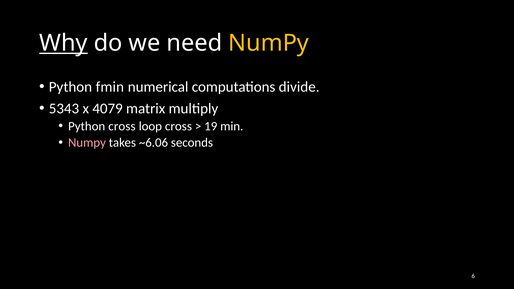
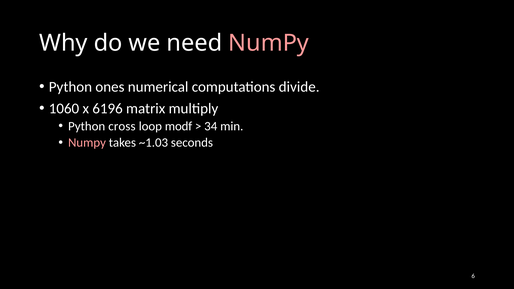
Why underline: present -> none
NumPy at (269, 43) colour: yellow -> pink
fmin: fmin -> ones
5343: 5343 -> 1060
4079: 4079 -> 6196
loop cross: cross -> modf
19: 19 -> 34
~6.06: ~6.06 -> ~1.03
